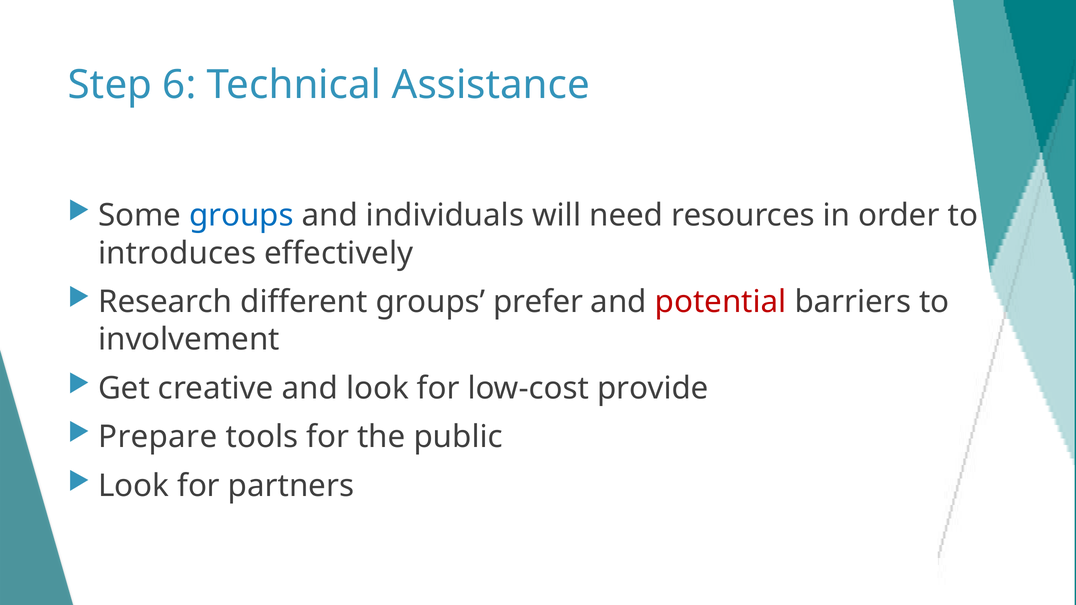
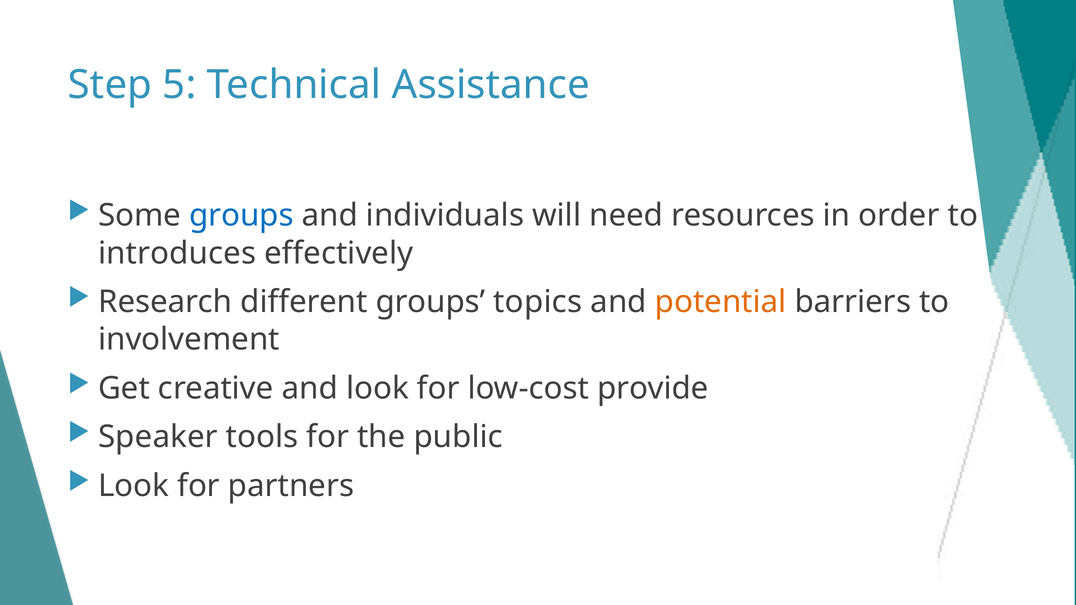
6: 6 -> 5
prefer: prefer -> topics
potential colour: red -> orange
Prepare: Prepare -> Speaker
